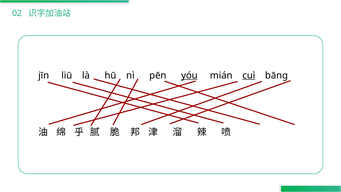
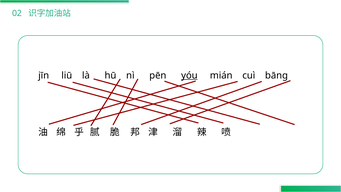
cuì underline: present -> none
